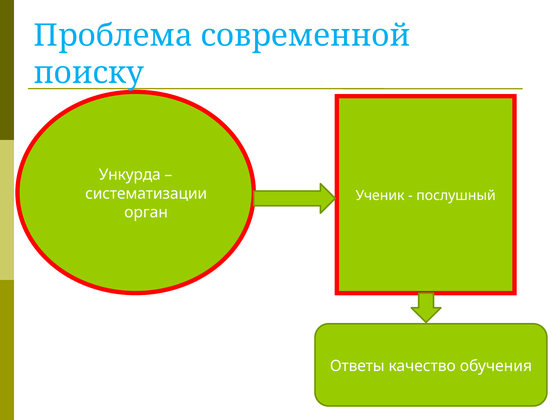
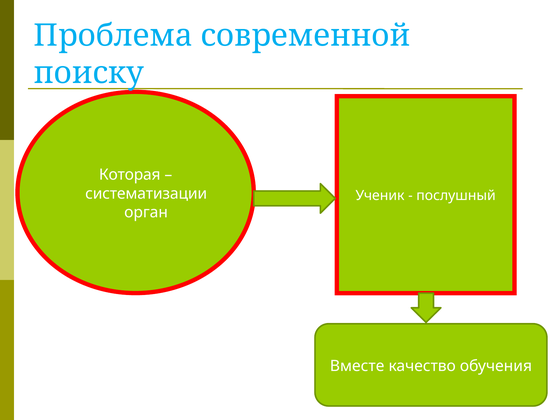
Ункурда: Ункурда -> Которая
Ответы: Ответы -> Вместе
